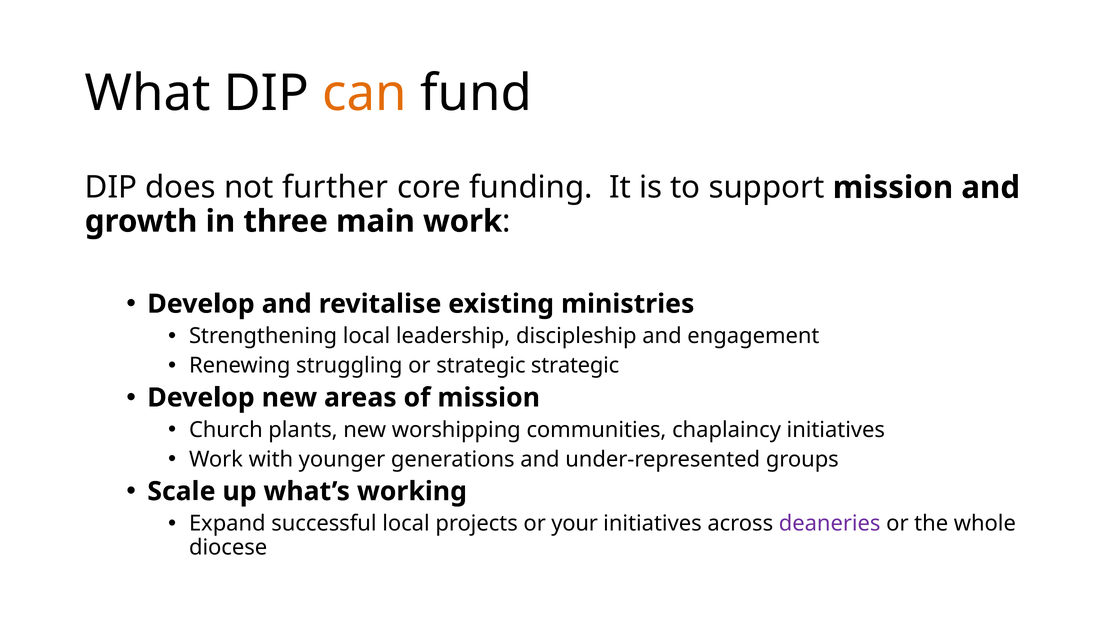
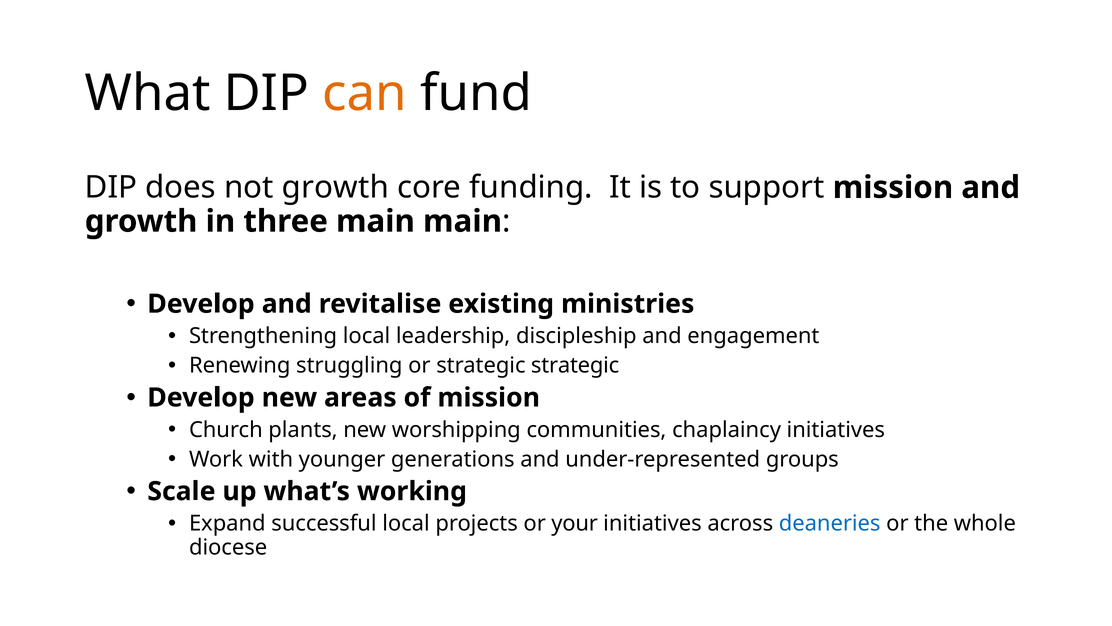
not further: further -> growth
main work: work -> main
deaneries colour: purple -> blue
